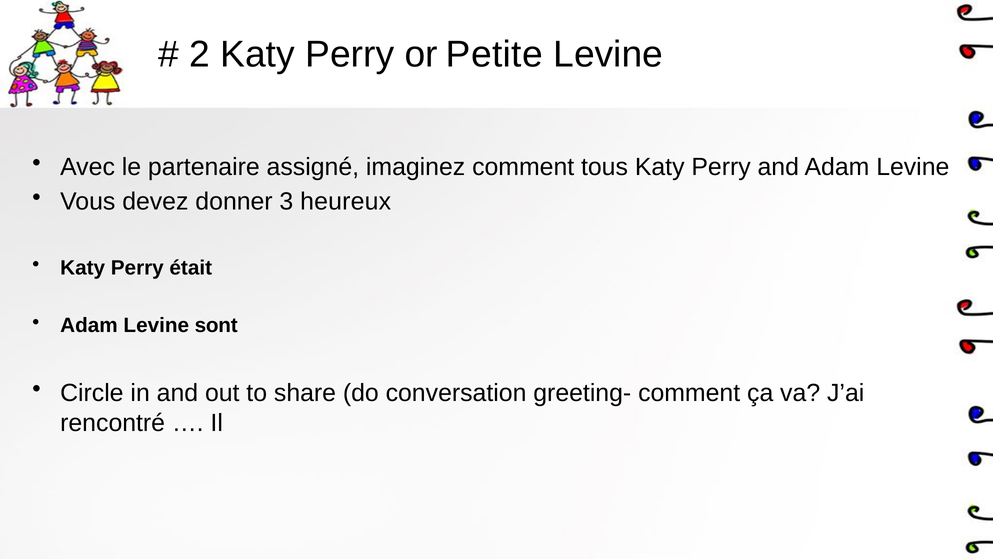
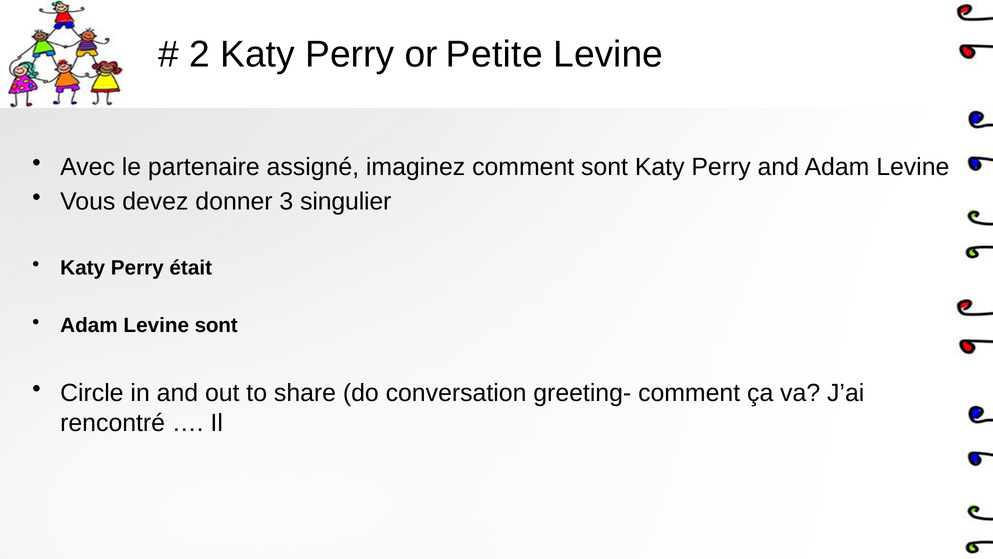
comment tous: tous -> sont
heureux: heureux -> singulier
